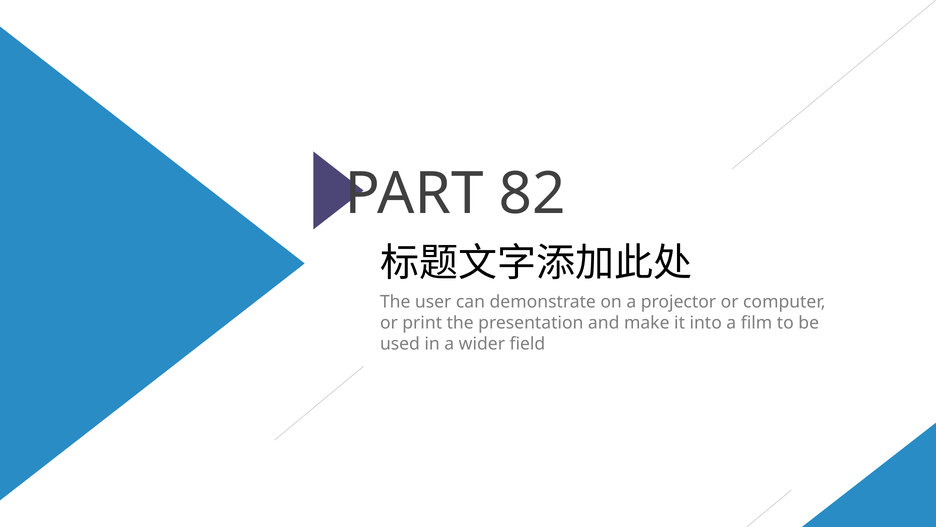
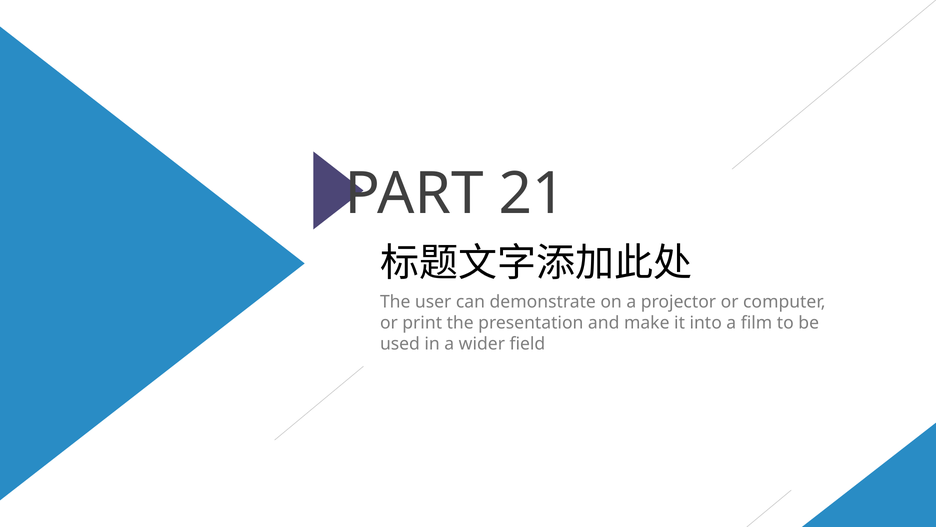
82: 82 -> 21
